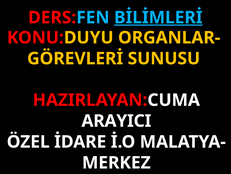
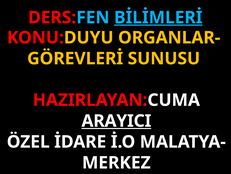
ARAYICI underline: none -> present
